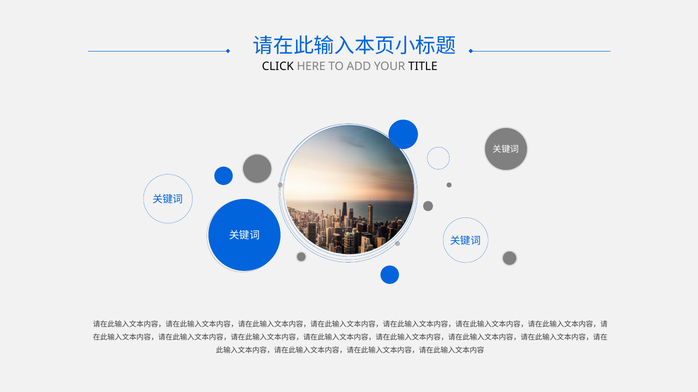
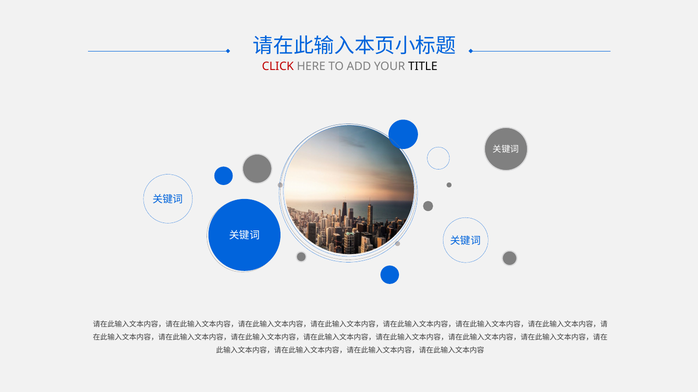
CLICK colour: black -> red
